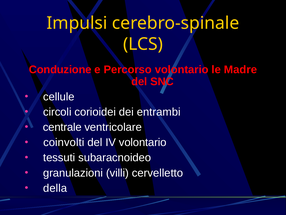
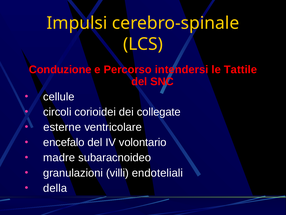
Percorso volontario: volontario -> intendersi
Madre: Madre -> Tattile
entrambi: entrambi -> collegate
centrale: centrale -> esterne
coinvolti: coinvolti -> encefalo
tessuti: tessuti -> madre
cervelletto: cervelletto -> endoteliali
